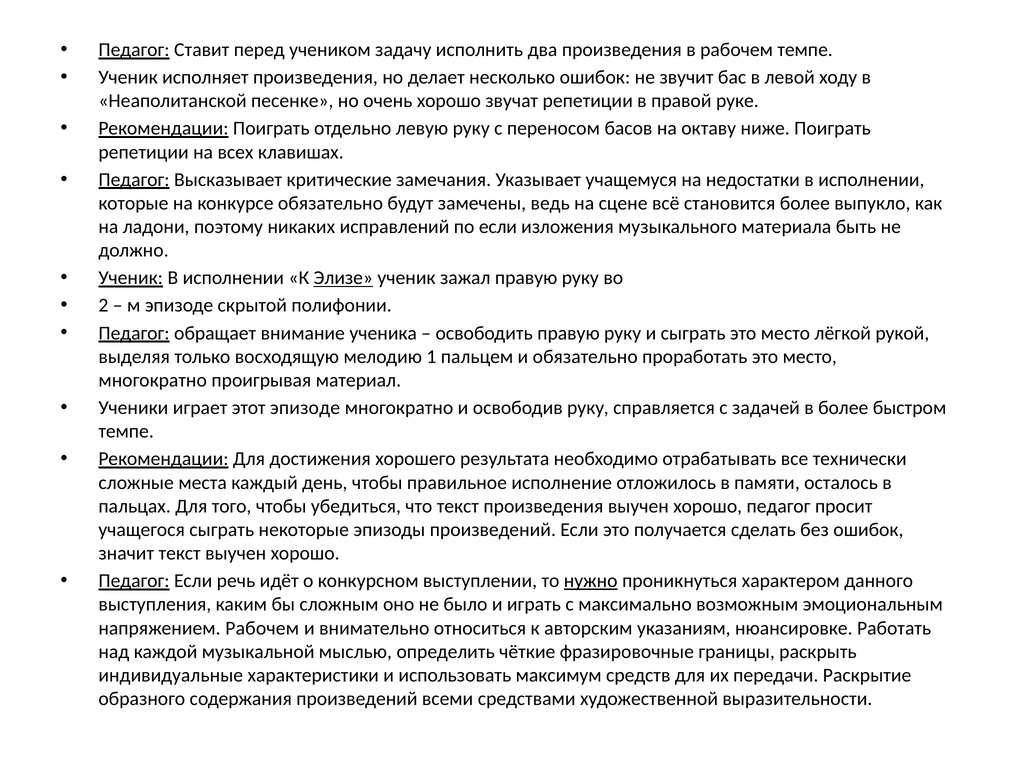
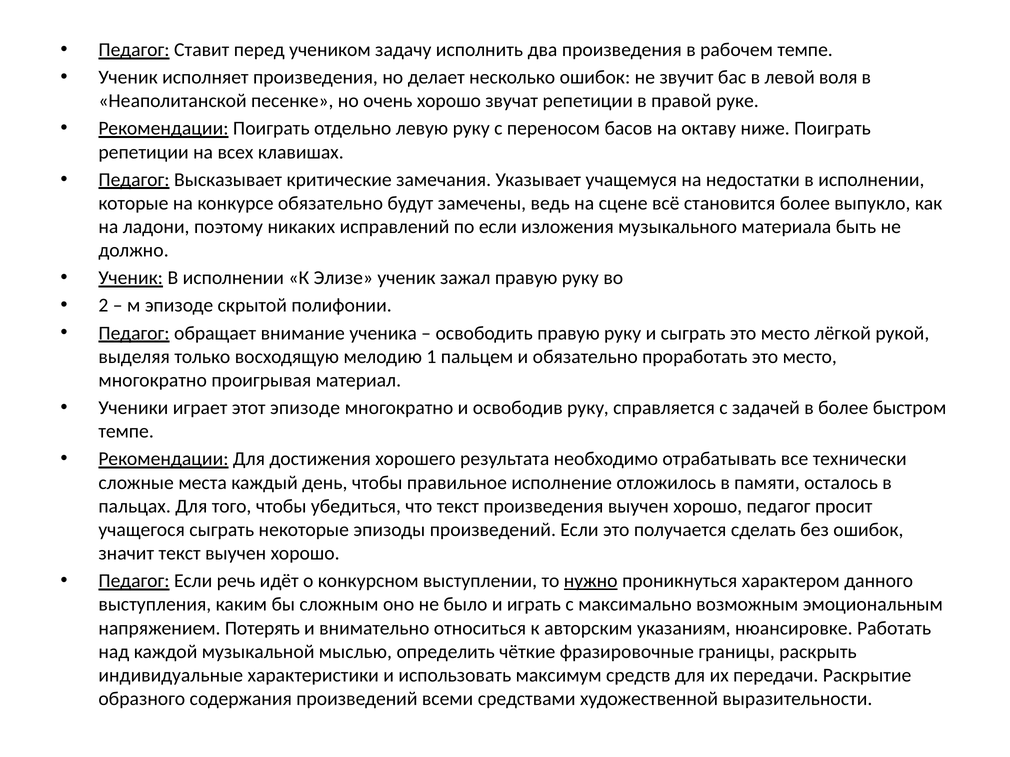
ходу: ходу -> воля
Элизе underline: present -> none
напряжением Рабочем: Рабочем -> Потерять
